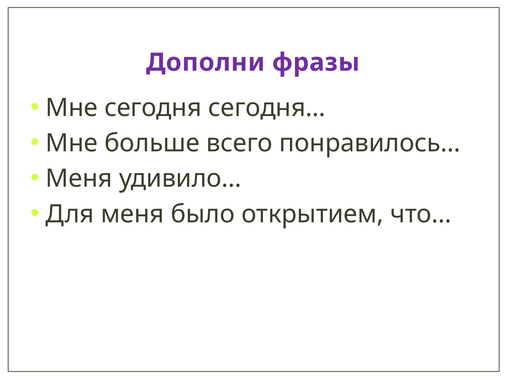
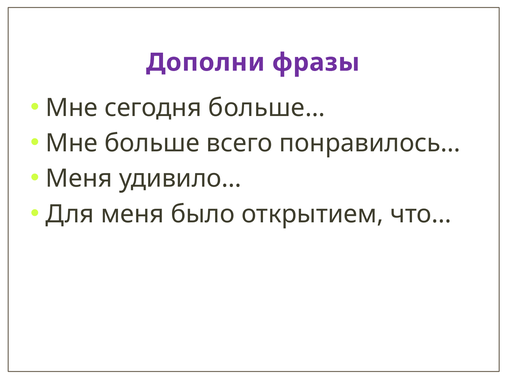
сегодня…: сегодня… -> больше…
